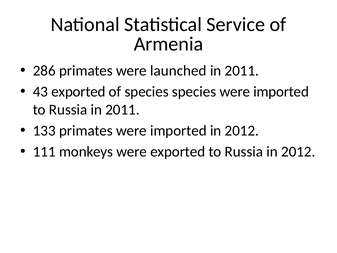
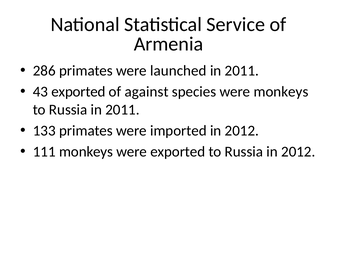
of species: species -> against
species were imported: imported -> monkeys
